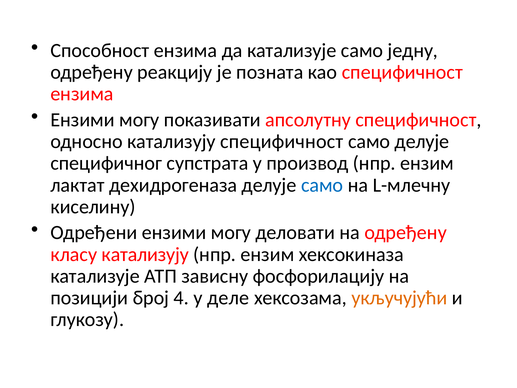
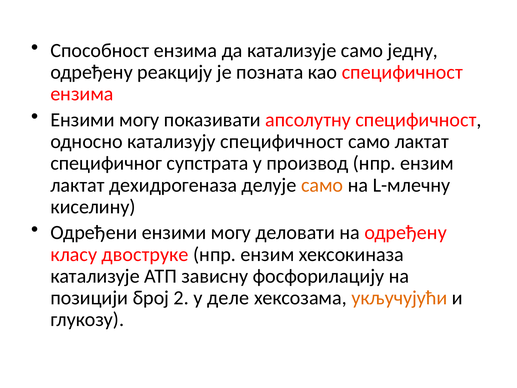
само делује: делује -> лактат
само at (322, 185) colour: blue -> orange
класу катализују: катализују -> двоструке
4: 4 -> 2
